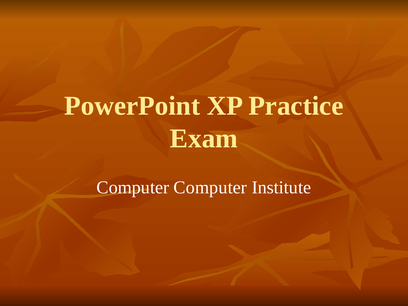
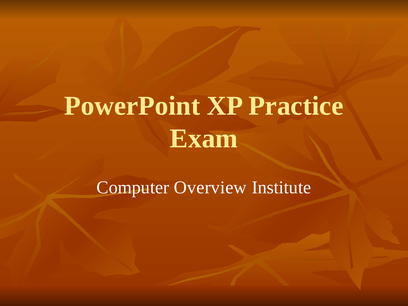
Computer Computer: Computer -> Overview
